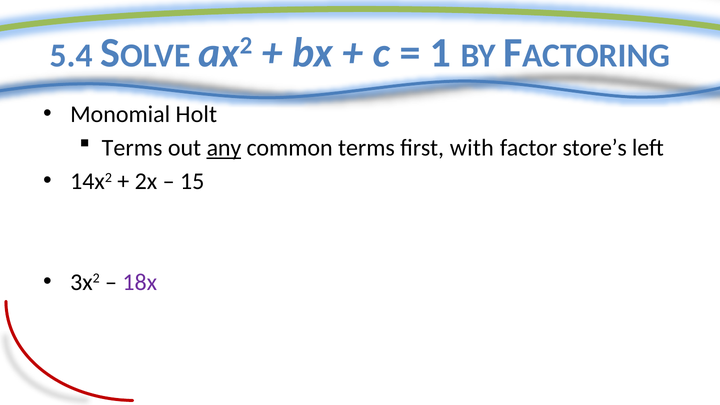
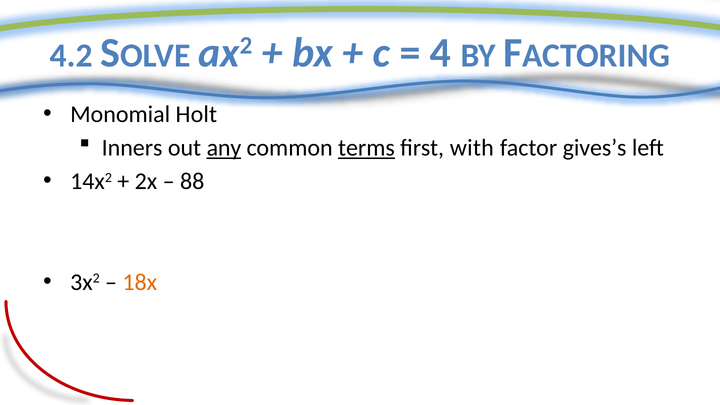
5.4: 5.4 -> 4.2
1: 1 -> 4
Terms at (132, 148): Terms -> Inners
terms at (366, 148) underline: none -> present
store’s: store’s -> gives’s
15: 15 -> 88
18x colour: purple -> orange
